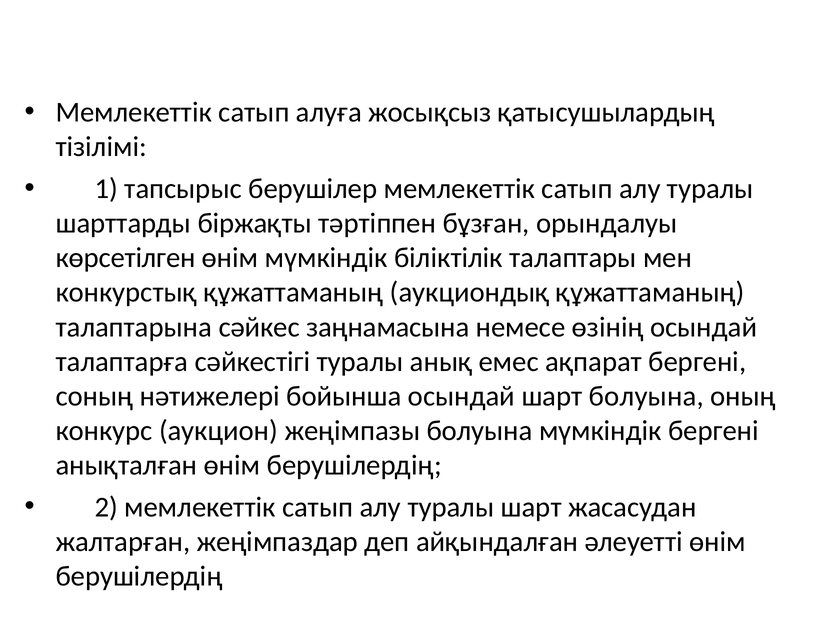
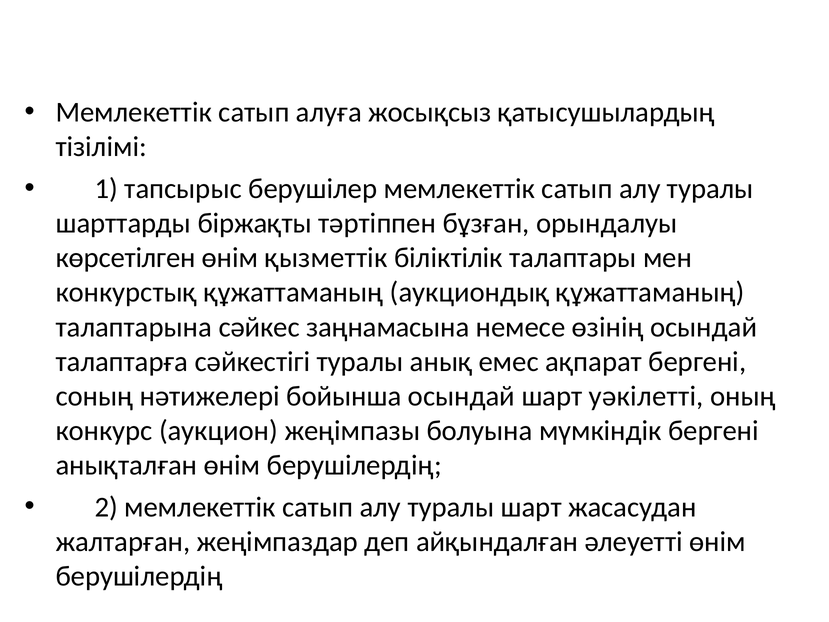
өнім мүмкіндік: мүмкіндік -> қызметтік
шарт болуына: болуына -> уәкілетті
